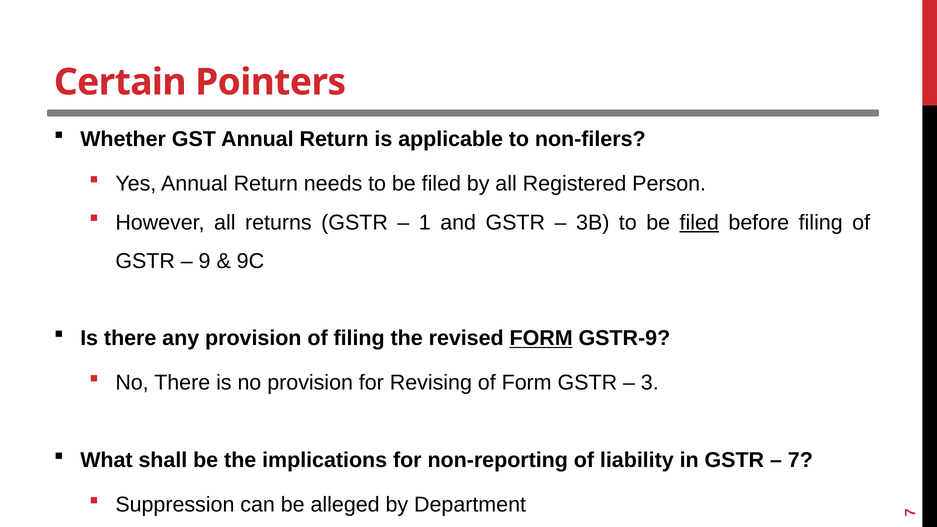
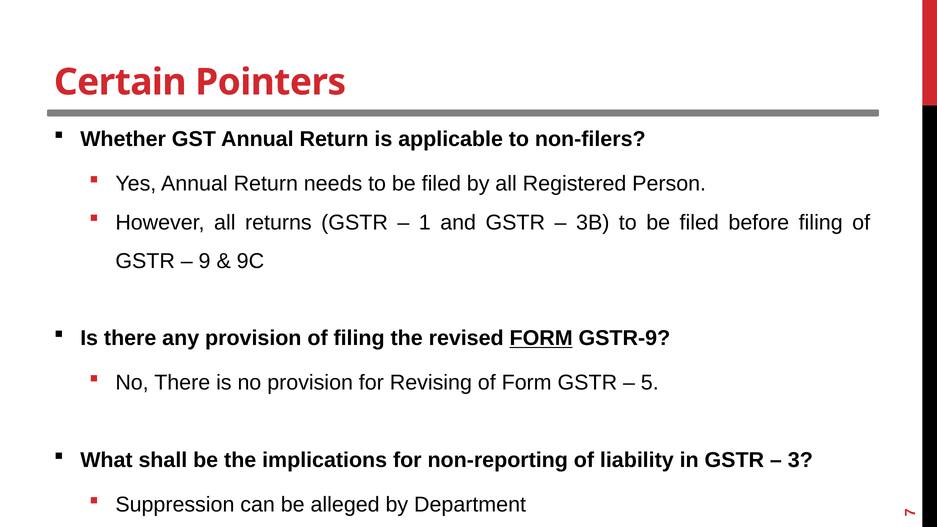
filed at (699, 222) underline: present -> none
3: 3 -> 5
7 at (800, 460): 7 -> 3
